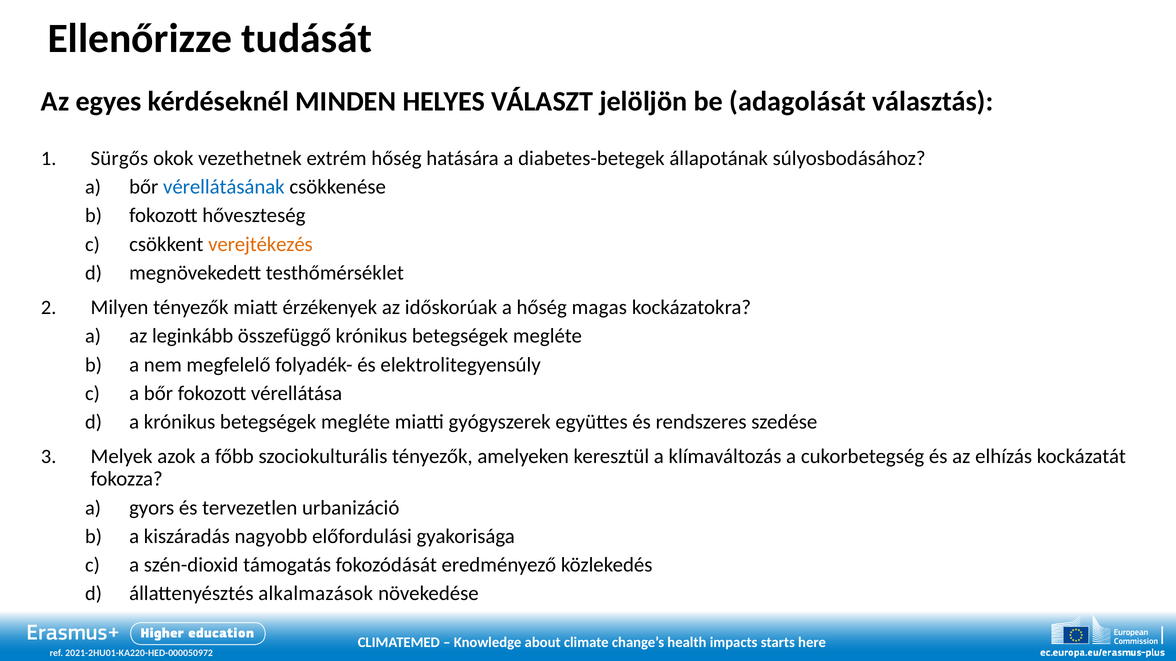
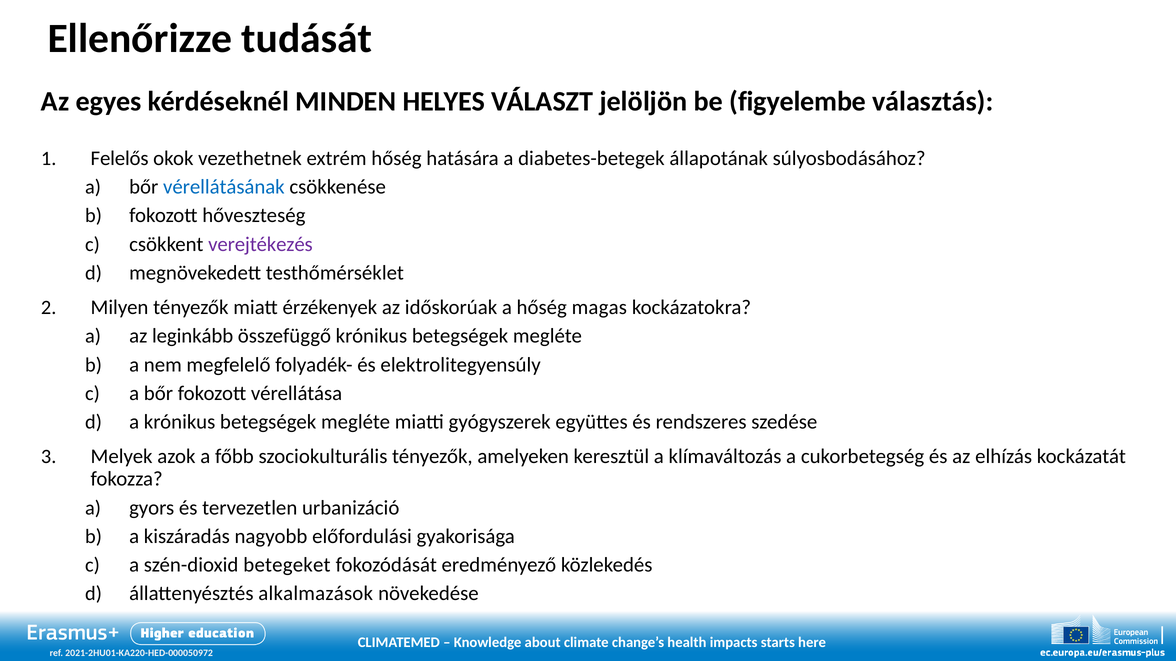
adagolását: adagolását -> figyelembe
Sürgős: Sürgős -> Felelős
verejtékezés colour: orange -> purple
támogatás: támogatás -> betegeket
